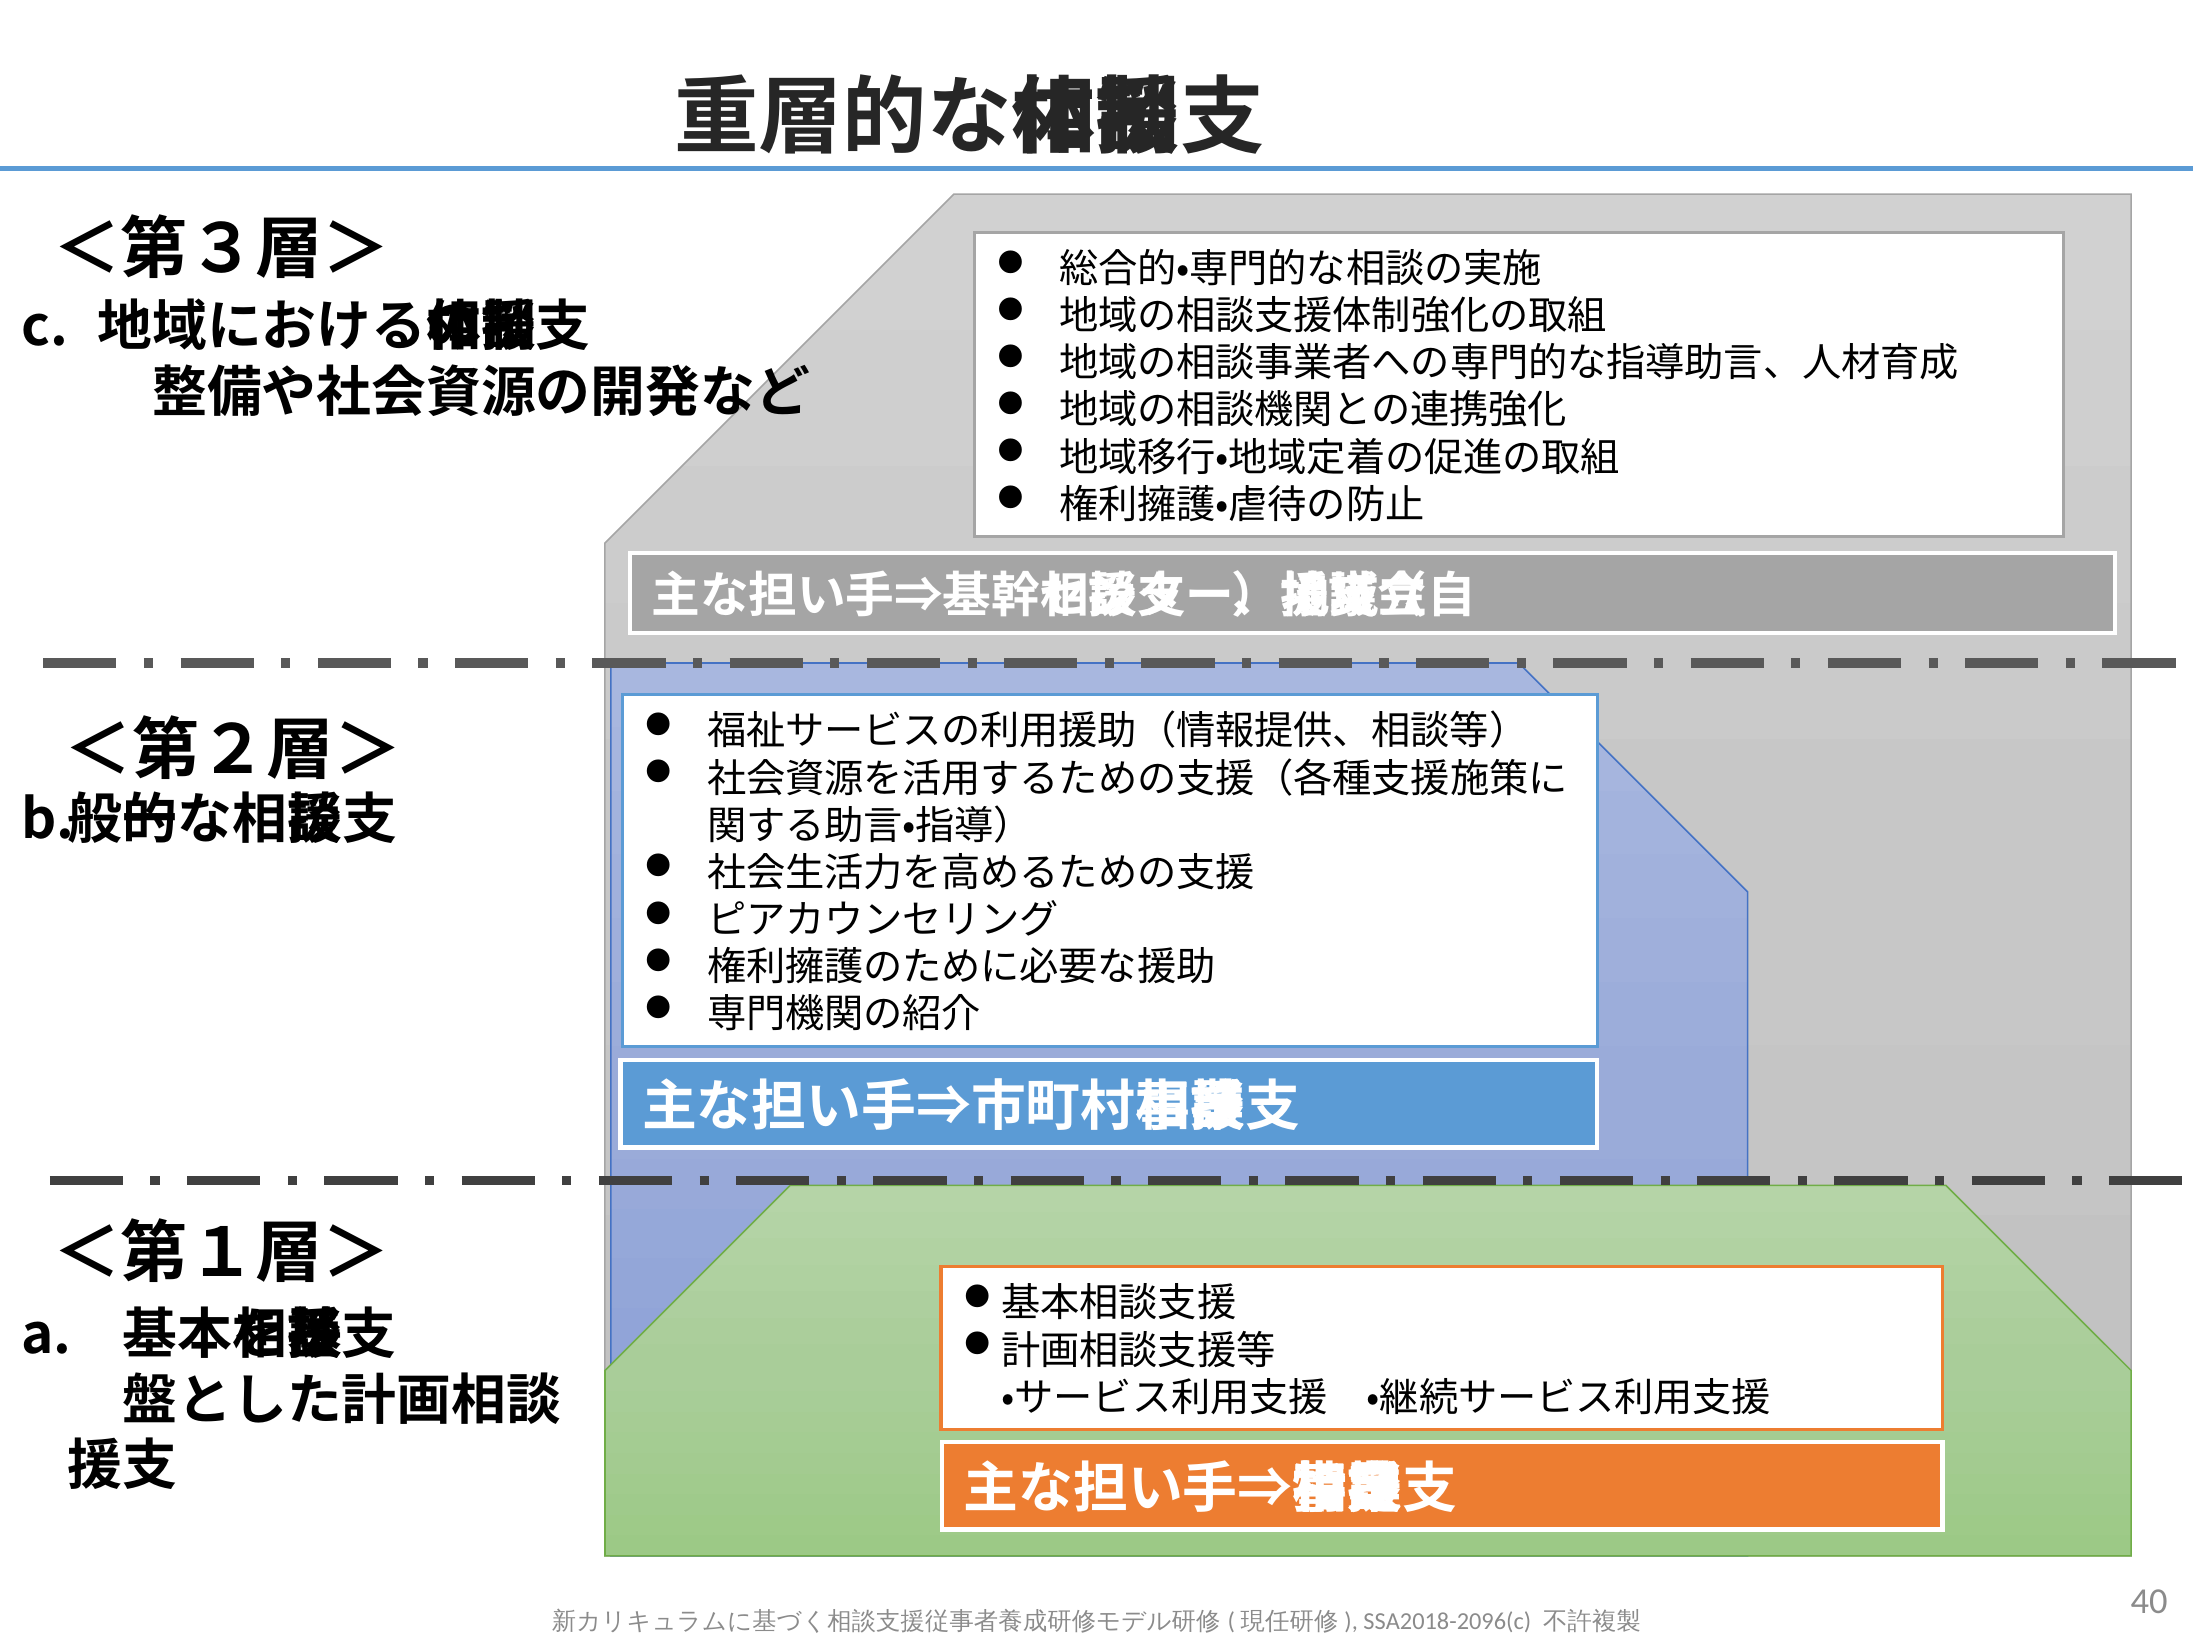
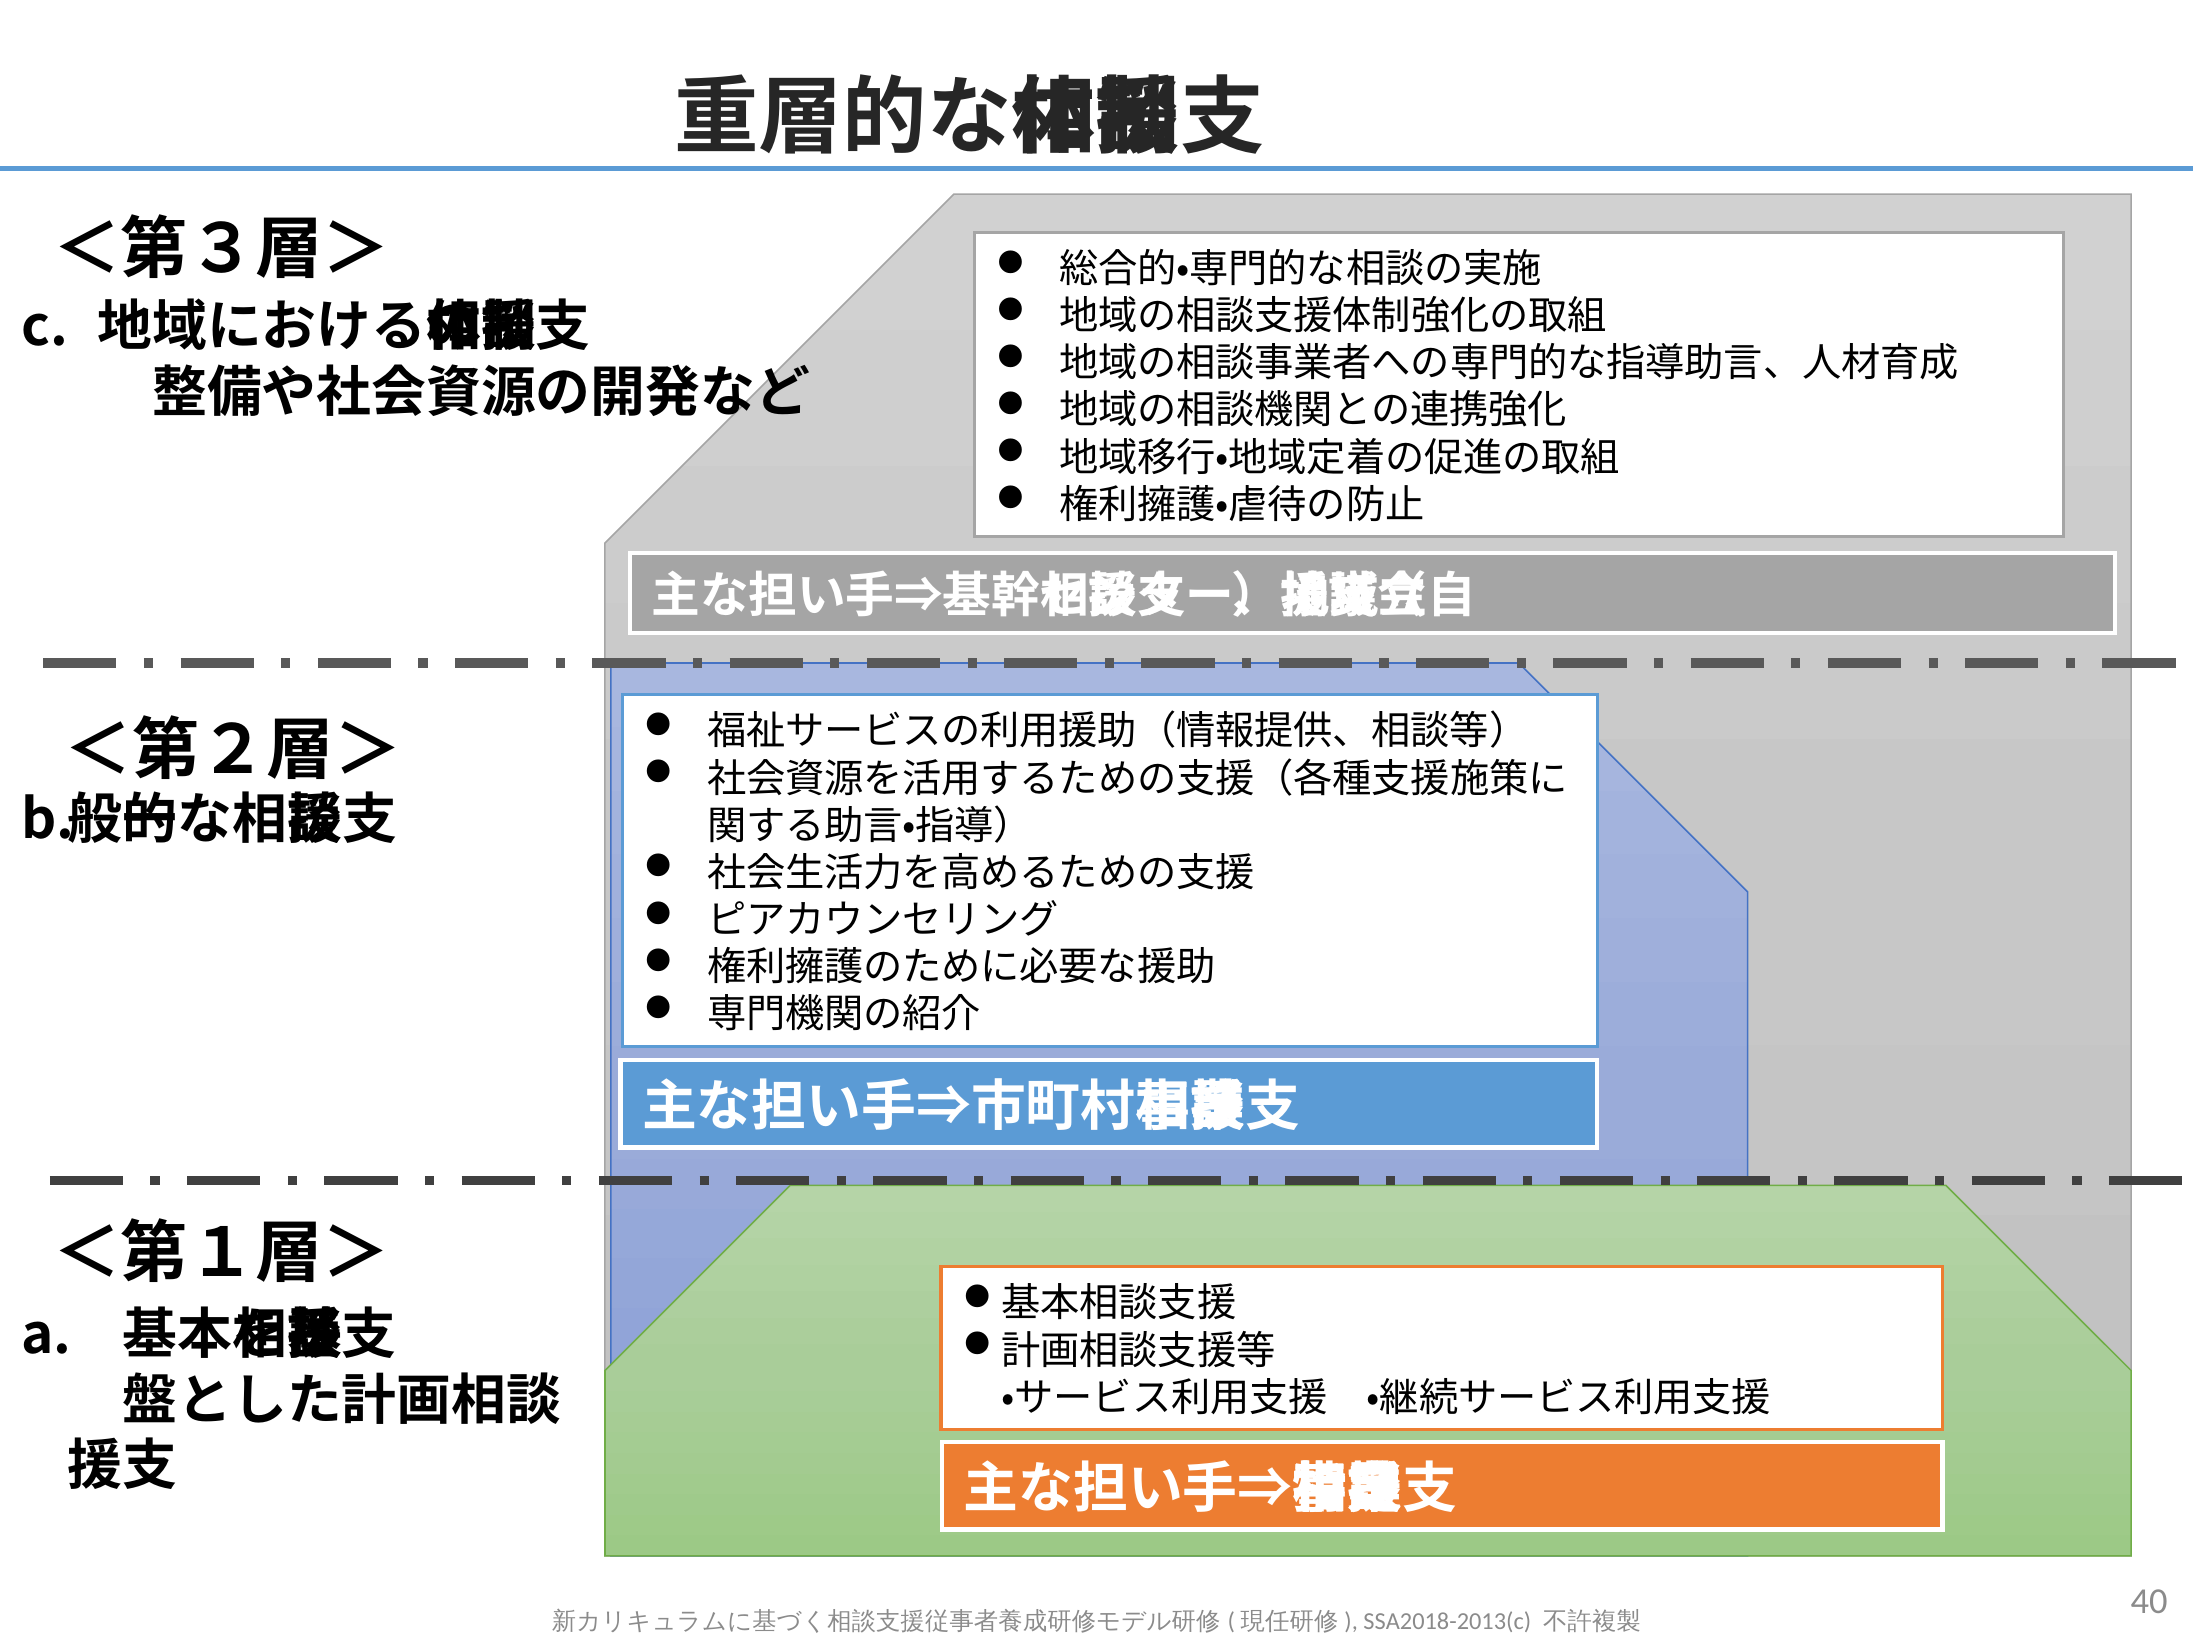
SSA2018-2096(c: SSA2018-2096(c -> SSA2018-2013(c
